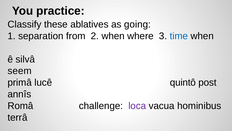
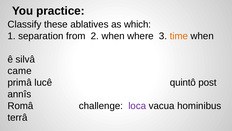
going: going -> which
time colour: blue -> orange
seem: seem -> came
